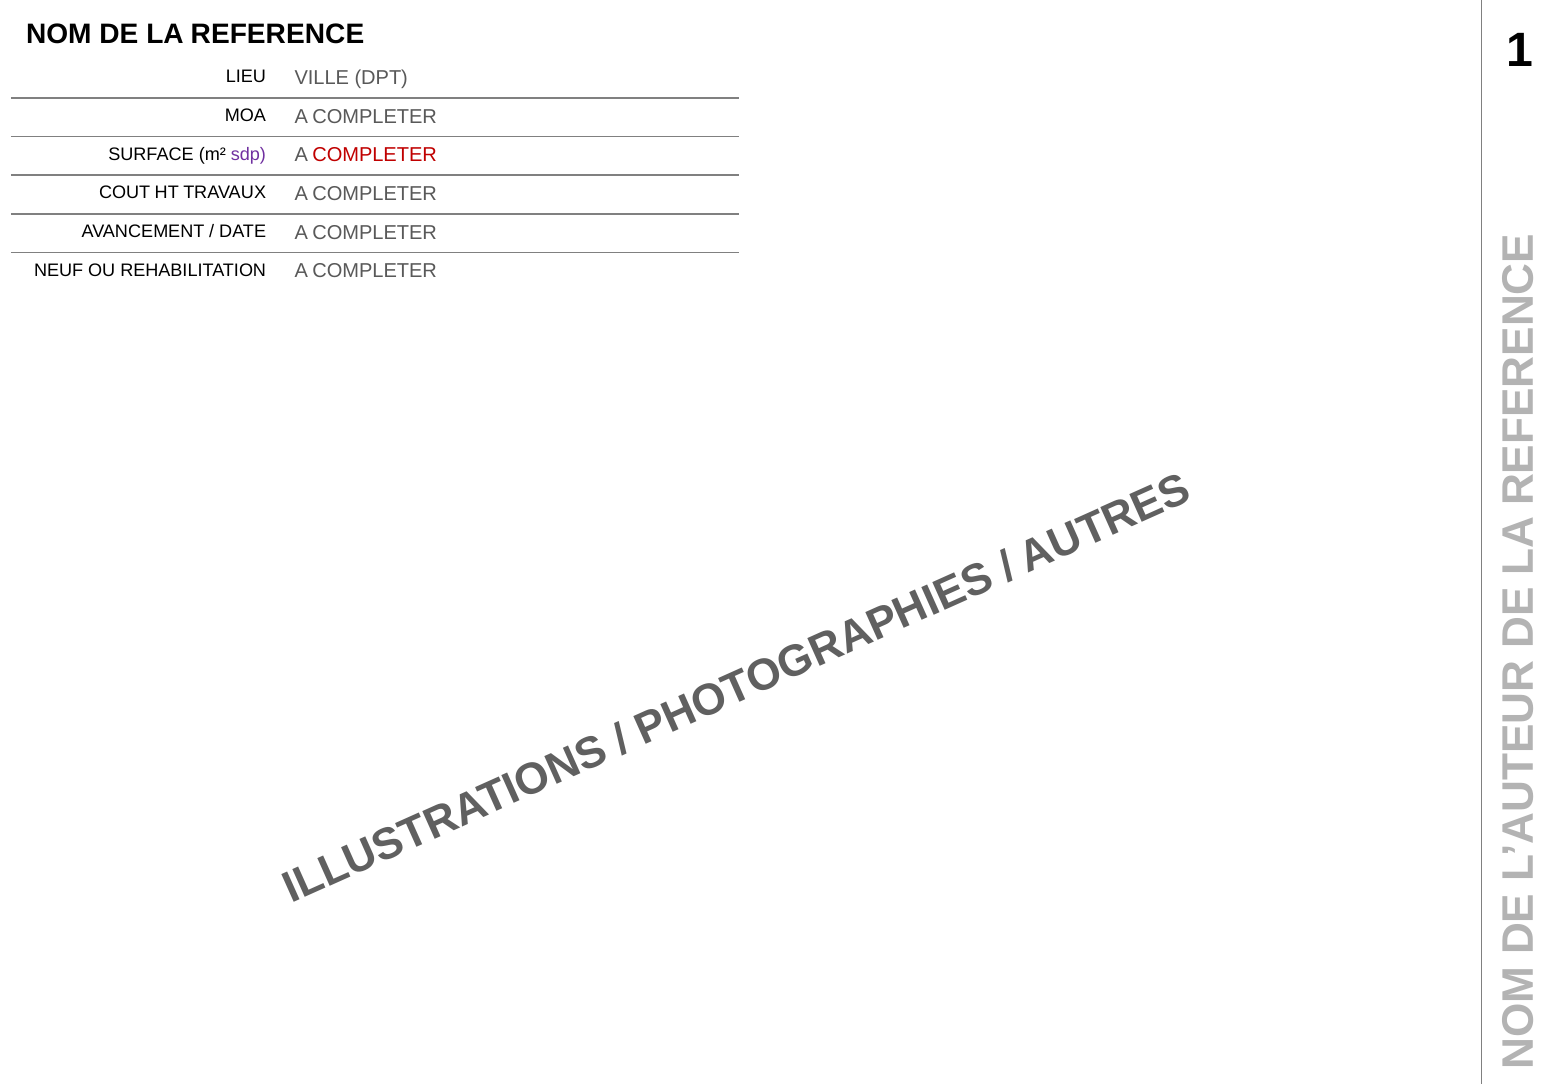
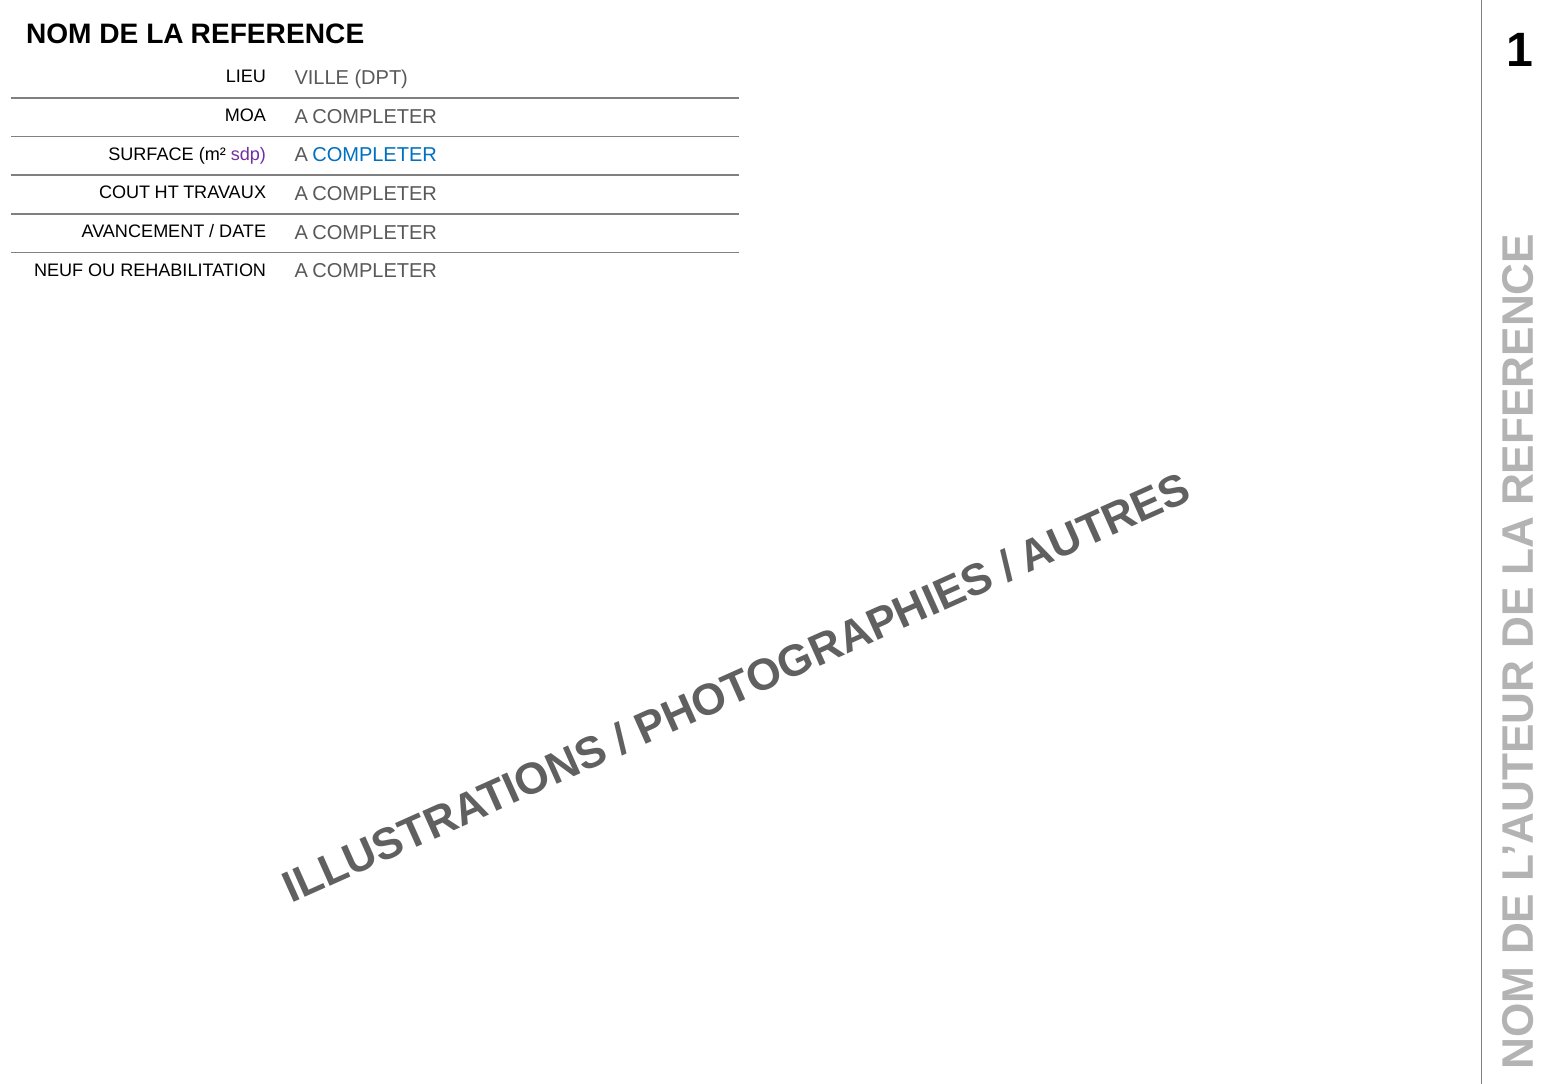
COMPLETER at (375, 155) colour: red -> blue
